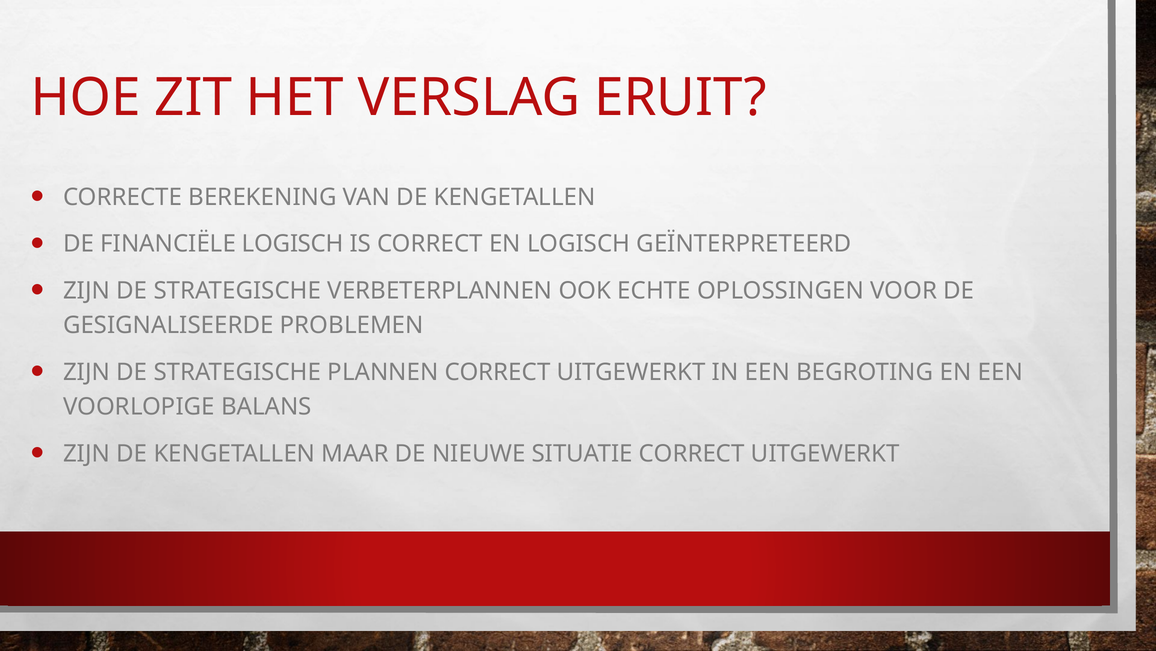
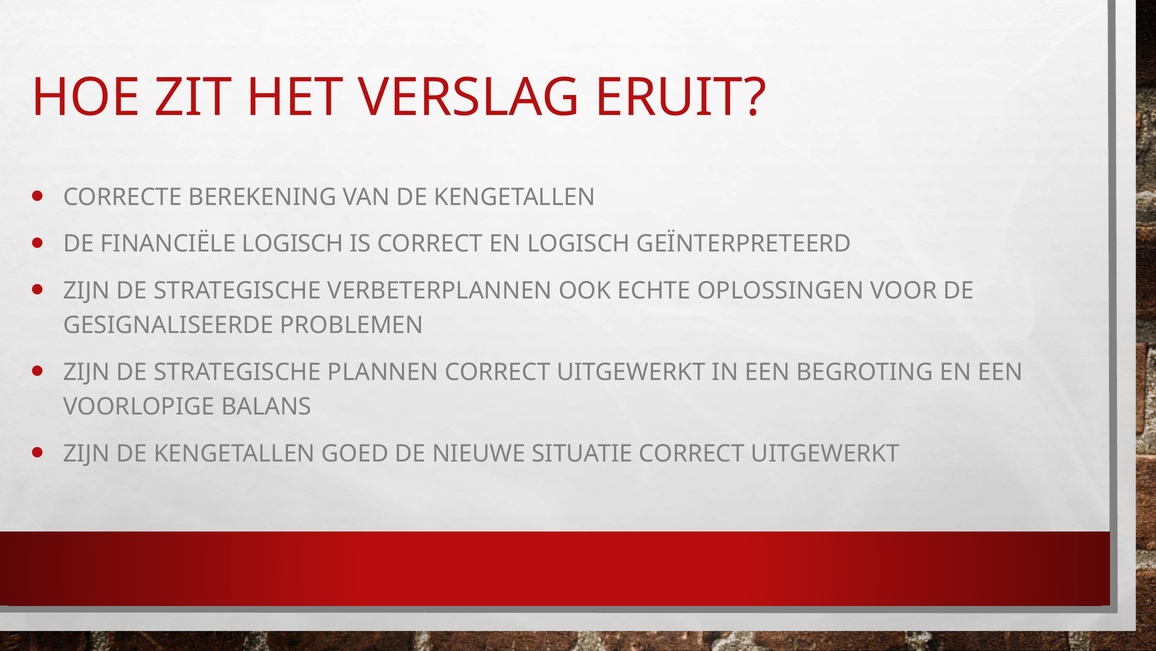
MAAR: MAAR -> GOED
